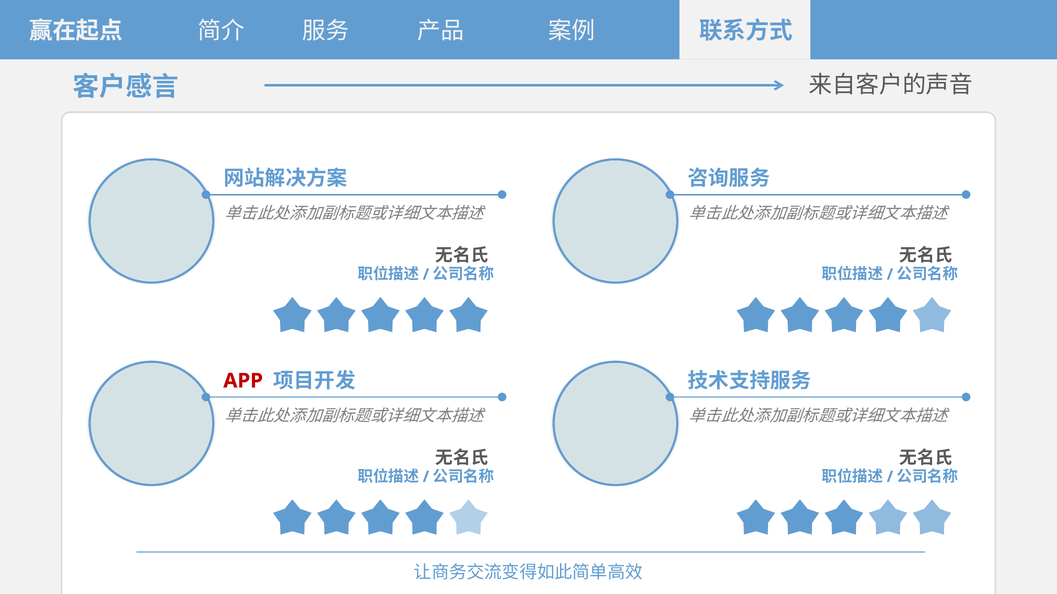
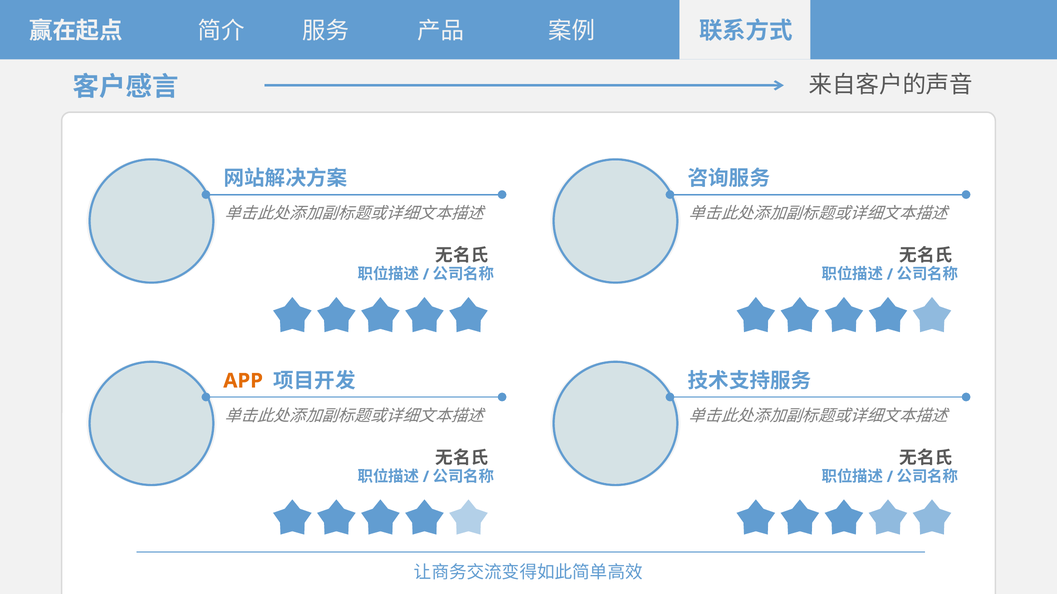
APP colour: red -> orange
